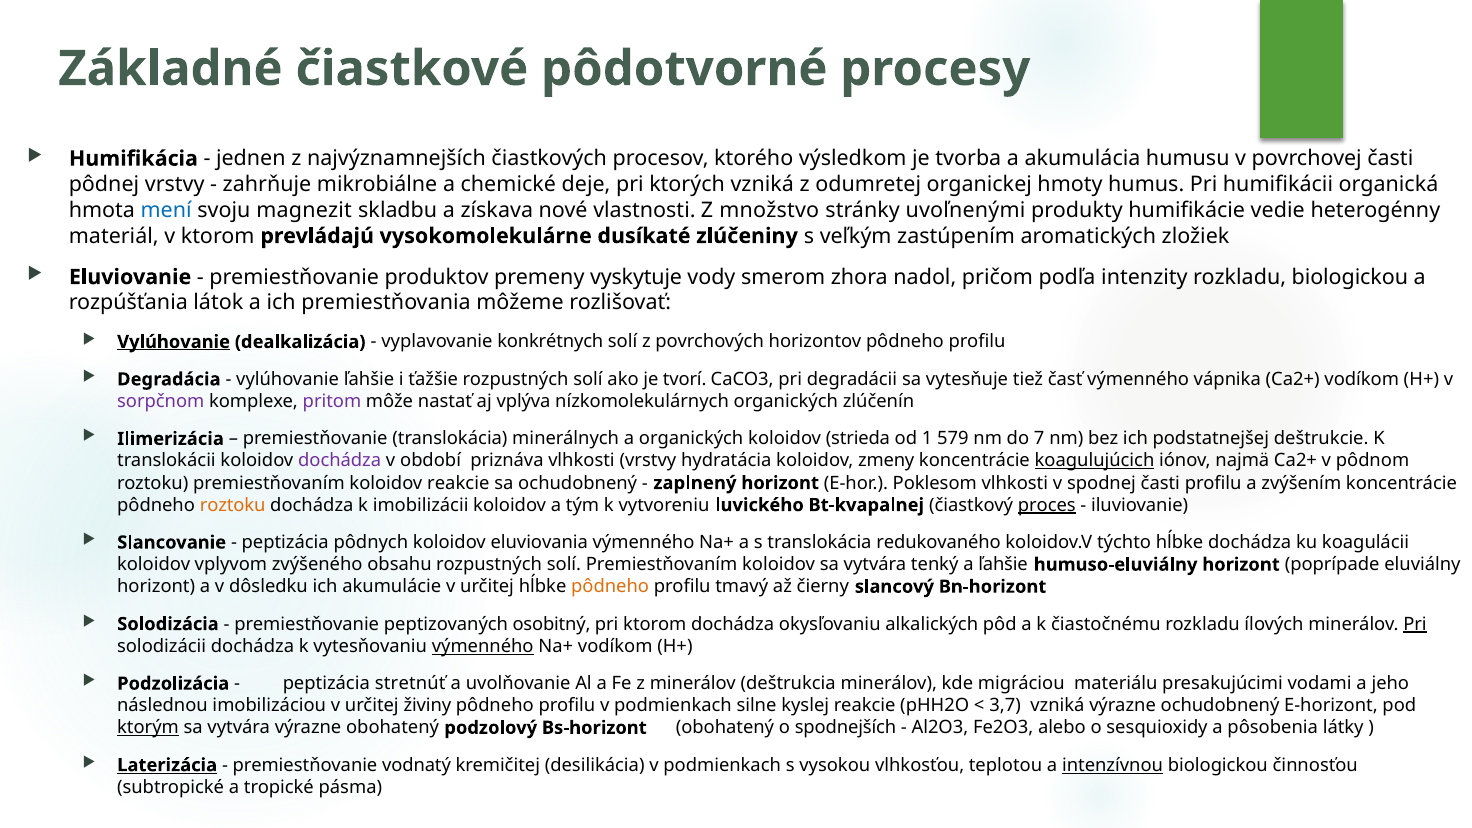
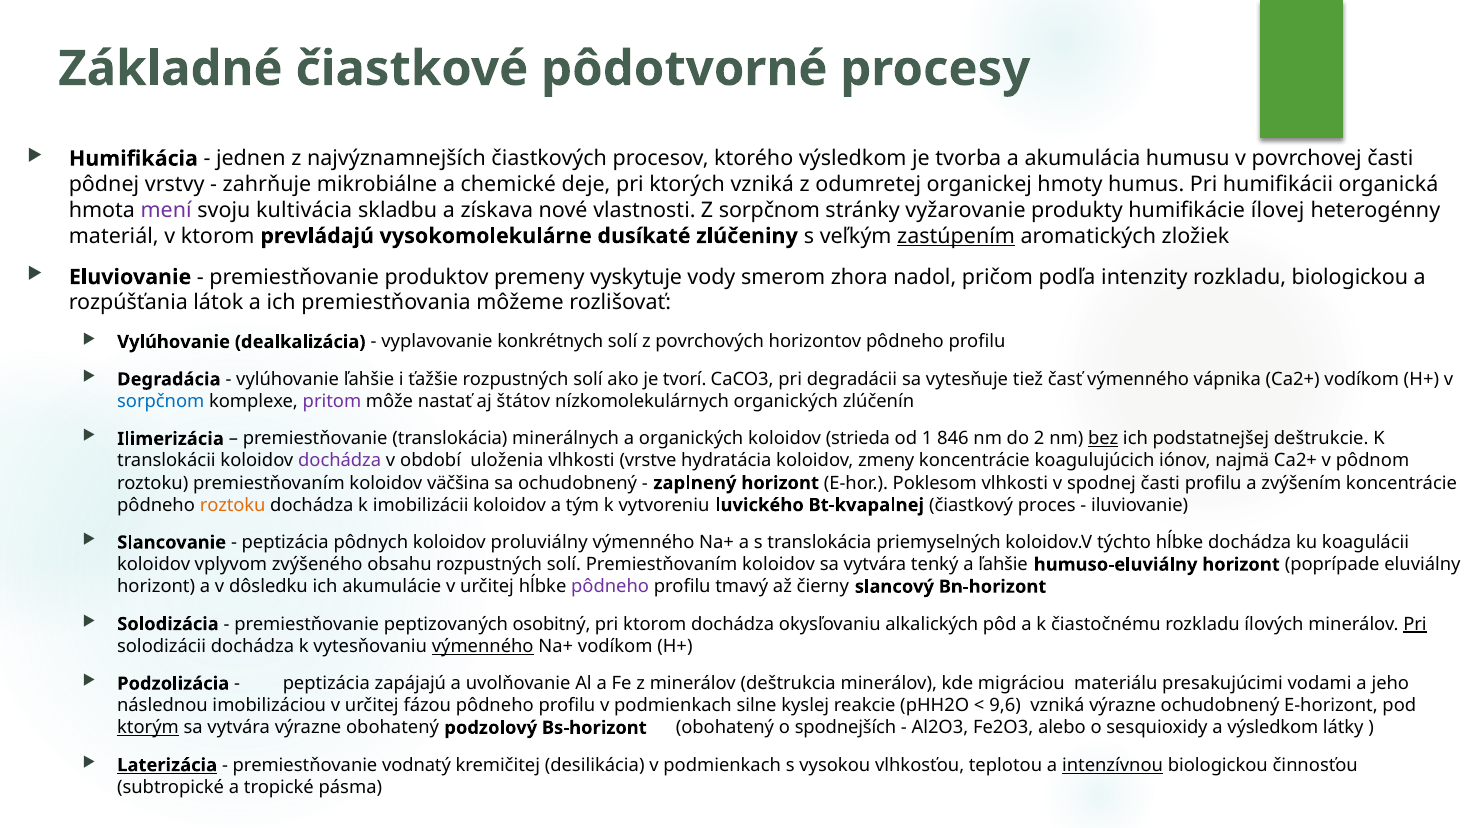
mení colour: blue -> purple
magnezit: magnezit -> kultivácia
Z množstvo: množstvo -> sorpčnom
uvoľnenými: uvoľnenými -> vyžarovanie
vedie: vedie -> ílovej
zastúpením underline: none -> present
Vylúhovanie at (174, 342) underline: present -> none
sorpčnom at (161, 401) colour: purple -> blue
vplýva: vplýva -> štátov
579: 579 -> 846
7: 7 -> 2
bez underline: none -> present
priznáva: priznáva -> uloženia
vlhkosti vrstvy: vrstvy -> vrstve
koagulujúcich underline: present -> none
koloidov reakcie: reakcie -> väčšina
proces underline: present -> none
eluviovania: eluviovania -> proluviálny
redukovaného: redukovaného -> priemyselných
pôdneho at (610, 587) colour: orange -> purple
stretnúť: stretnúť -> zapájajú
živiny: živiny -> fázou
3,7: 3,7 -> 9,6
a pôsobenia: pôsobenia -> výsledkom
